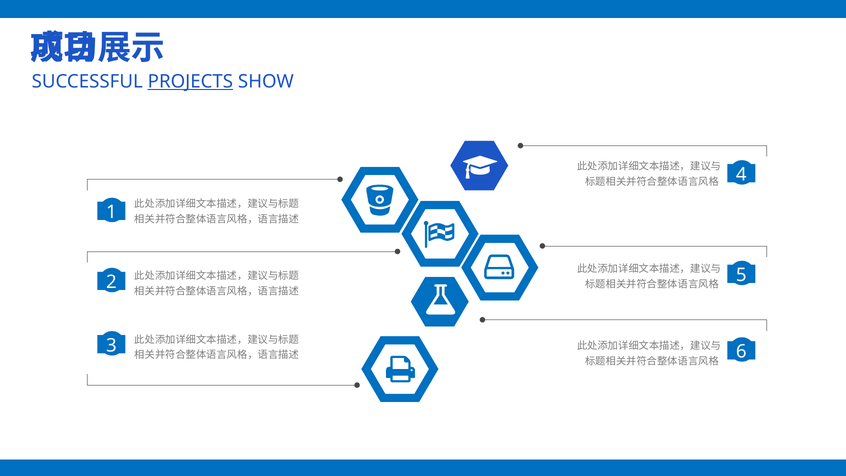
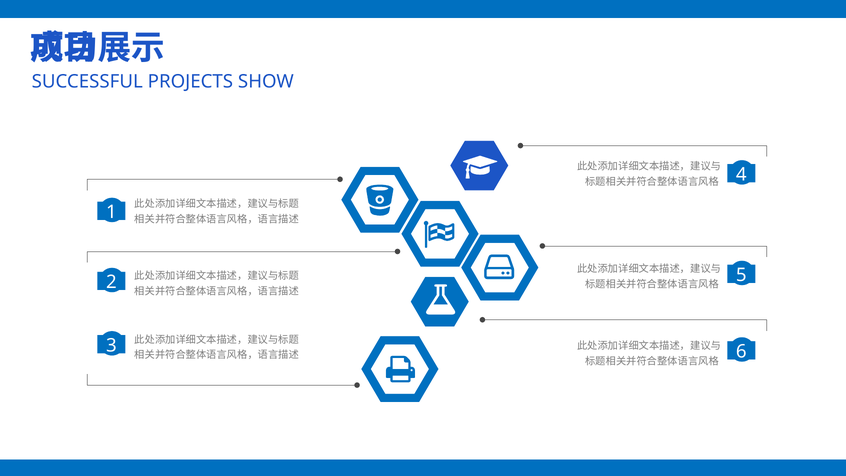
PROJECTS underline: present -> none
